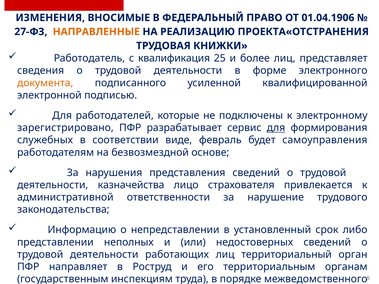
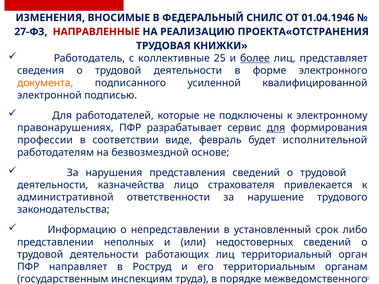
ПРАВО: ПРАВО -> СНИЛС
01.04.1906: 01.04.1906 -> 01.04.1946
НАПРАВЛЕННЫЕ colour: orange -> red
квалификация: квалификация -> коллективные
более underline: none -> present
зарегистрировано: зарегистрировано -> правонарушениях
служебных: служебных -> профессии
самоуправления: самоуправления -> исполнительной
